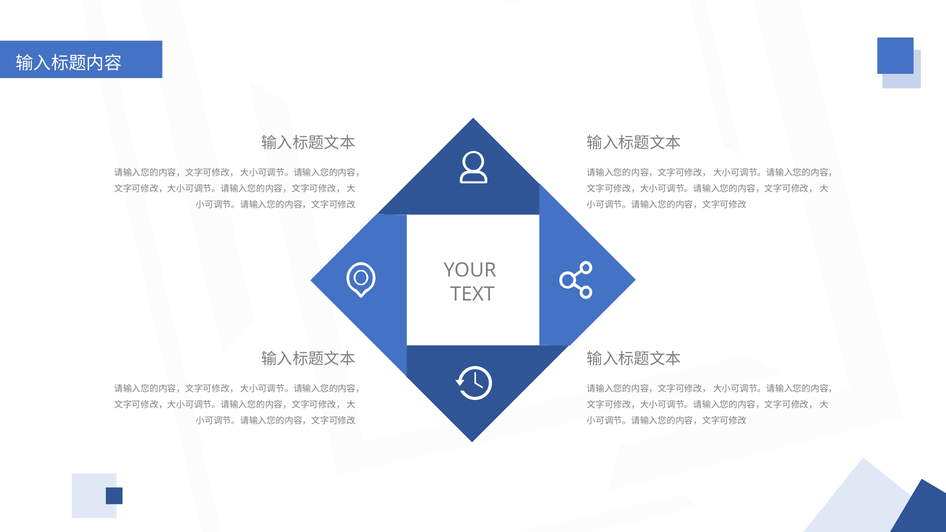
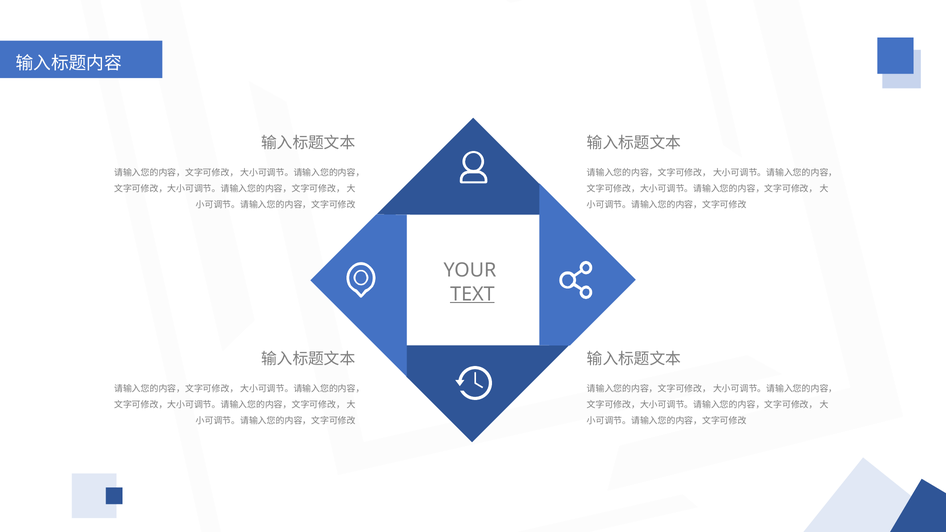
TEXT underline: none -> present
